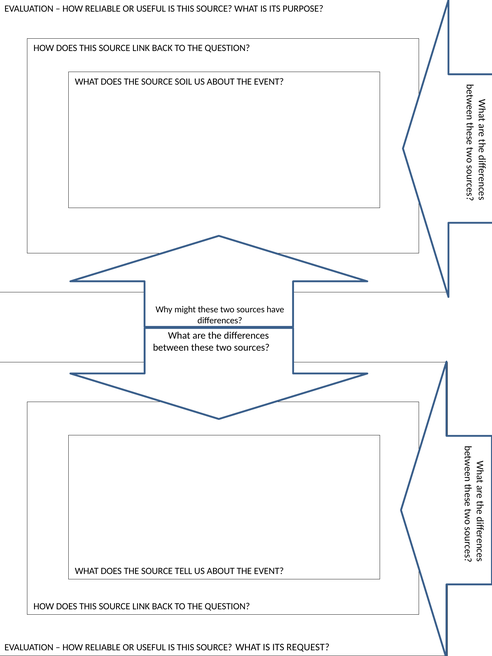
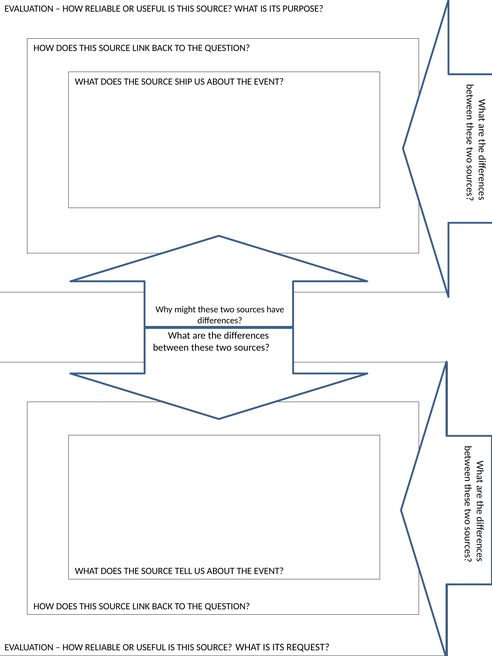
SOIL: SOIL -> SHIP
